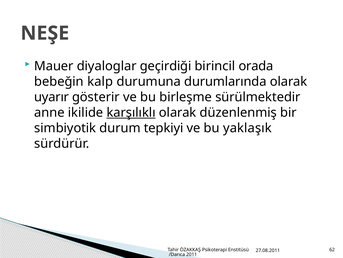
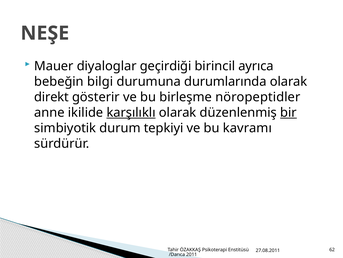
orada: orada -> ayrıca
kalp: kalp -> bilgi
uyarır: uyarır -> direkt
sürülmektedir: sürülmektedir -> nöropeptidler
bir underline: none -> present
yaklaşık: yaklaşık -> kavramı
